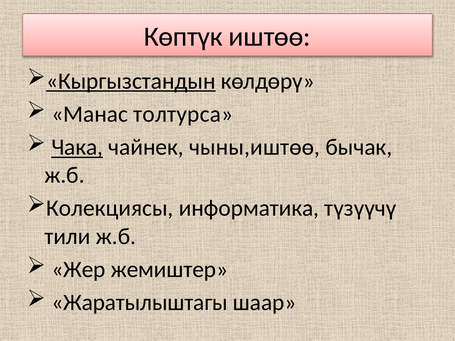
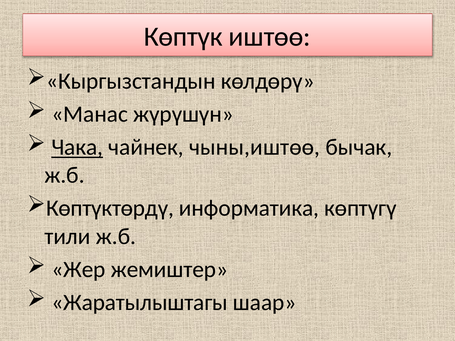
Кыргызстандын underline: present -> none
толтурса: толтурса -> жүрүшүн
Колекциясы: Колекциясы -> Көптүктөрдү
түзүүчү: түзүүчү -> көптүгү
